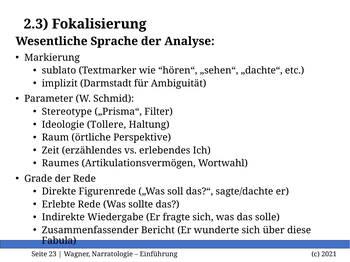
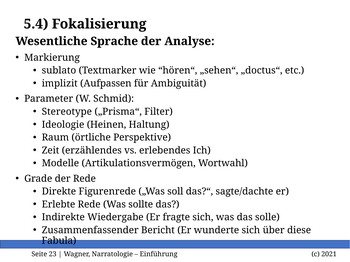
2.3: 2.3 -> 5.4
„dachte“: „dachte“ -> „doctus“
Darmstadt: Darmstadt -> Aufpassen
Tollere: Tollere -> Heinen
Raumes: Raumes -> Modelle
